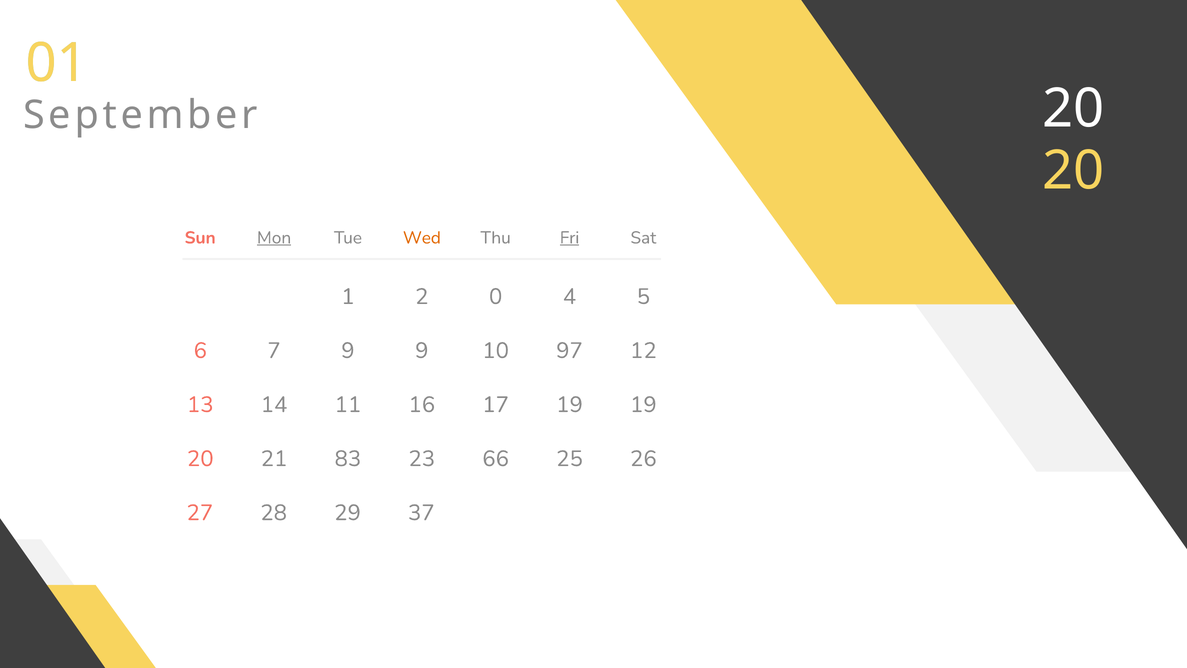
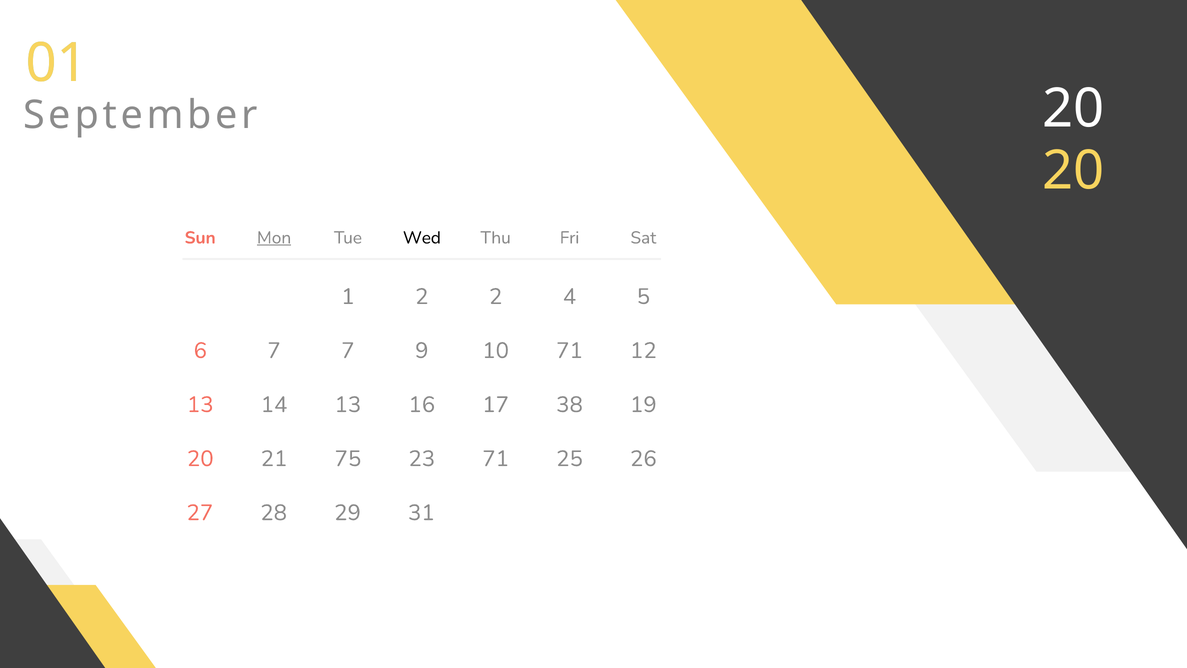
Wed colour: orange -> black
Fri underline: present -> none
2 0: 0 -> 2
7 9: 9 -> 7
10 97: 97 -> 71
14 11: 11 -> 13
17 19: 19 -> 38
83: 83 -> 75
23 66: 66 -> 71
37: 37 -> 31
